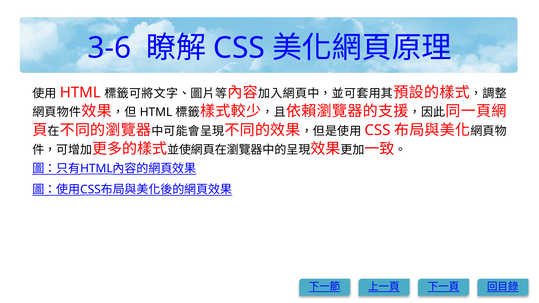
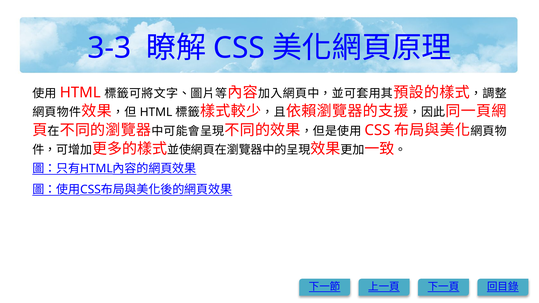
3-6: 3-6 -> 3-3
